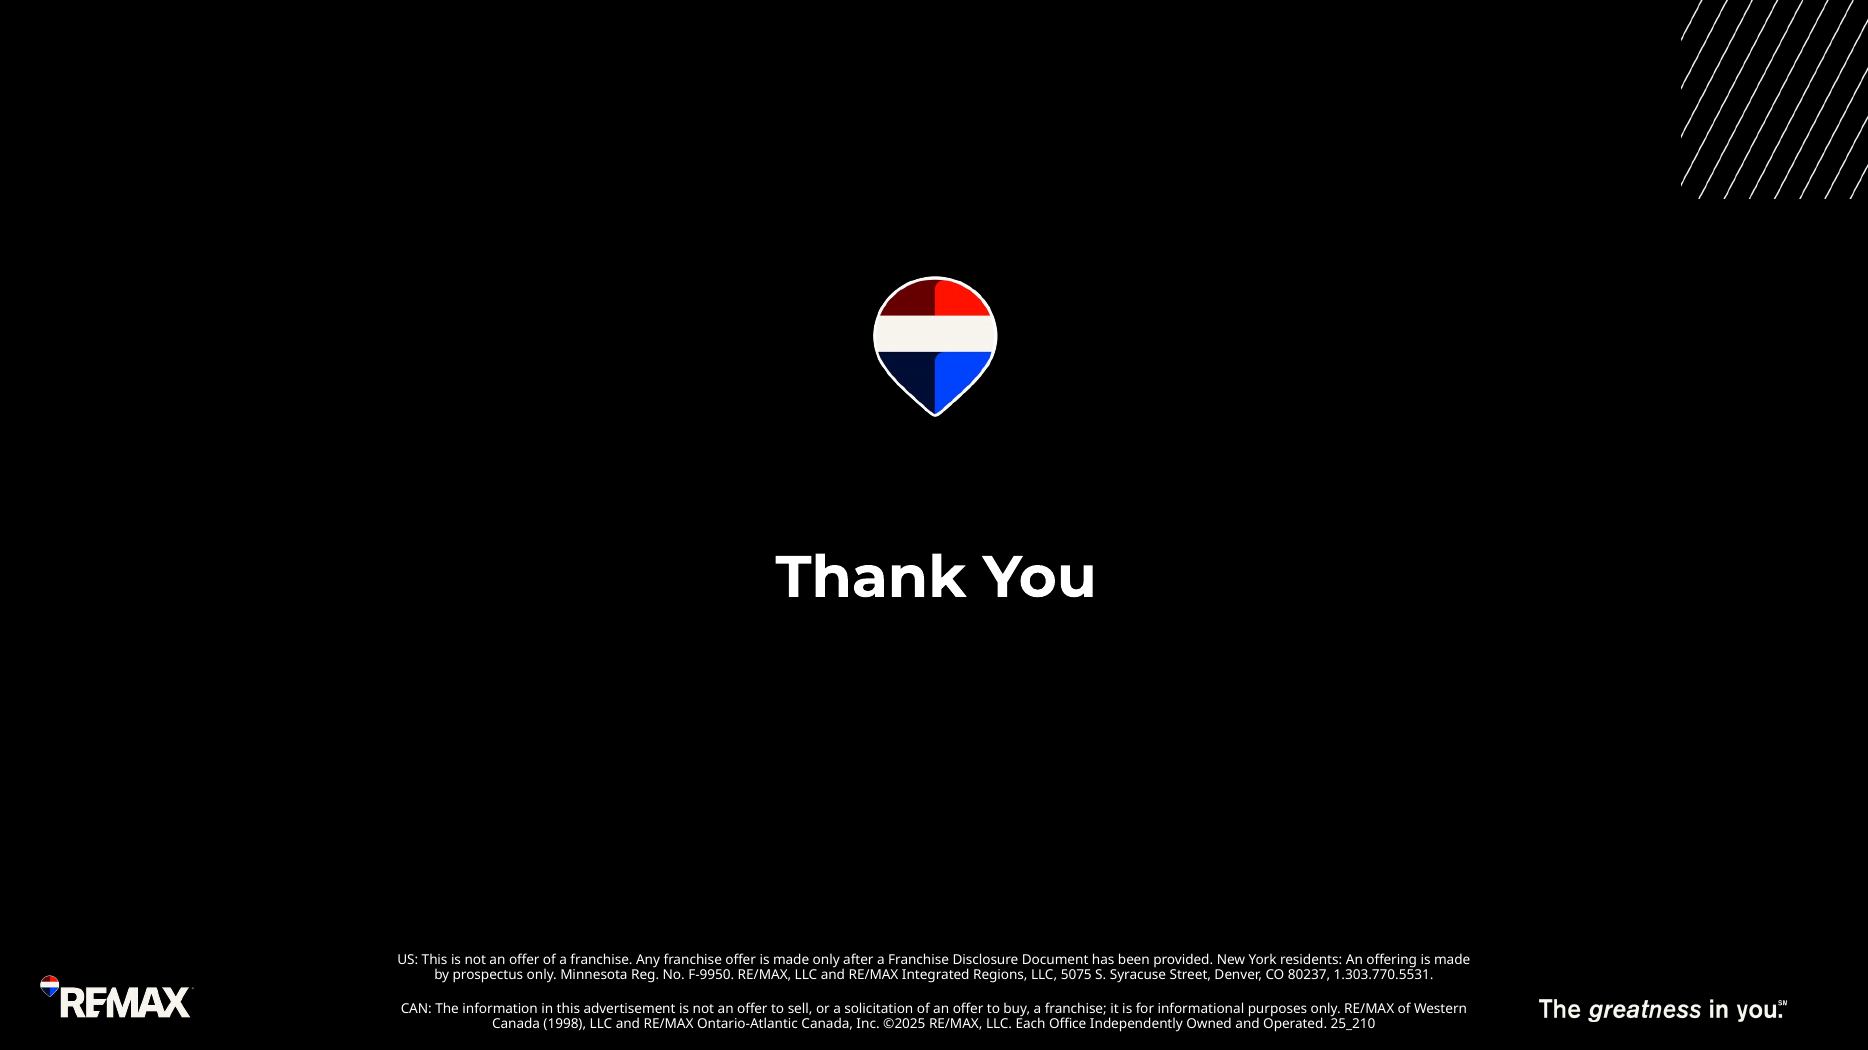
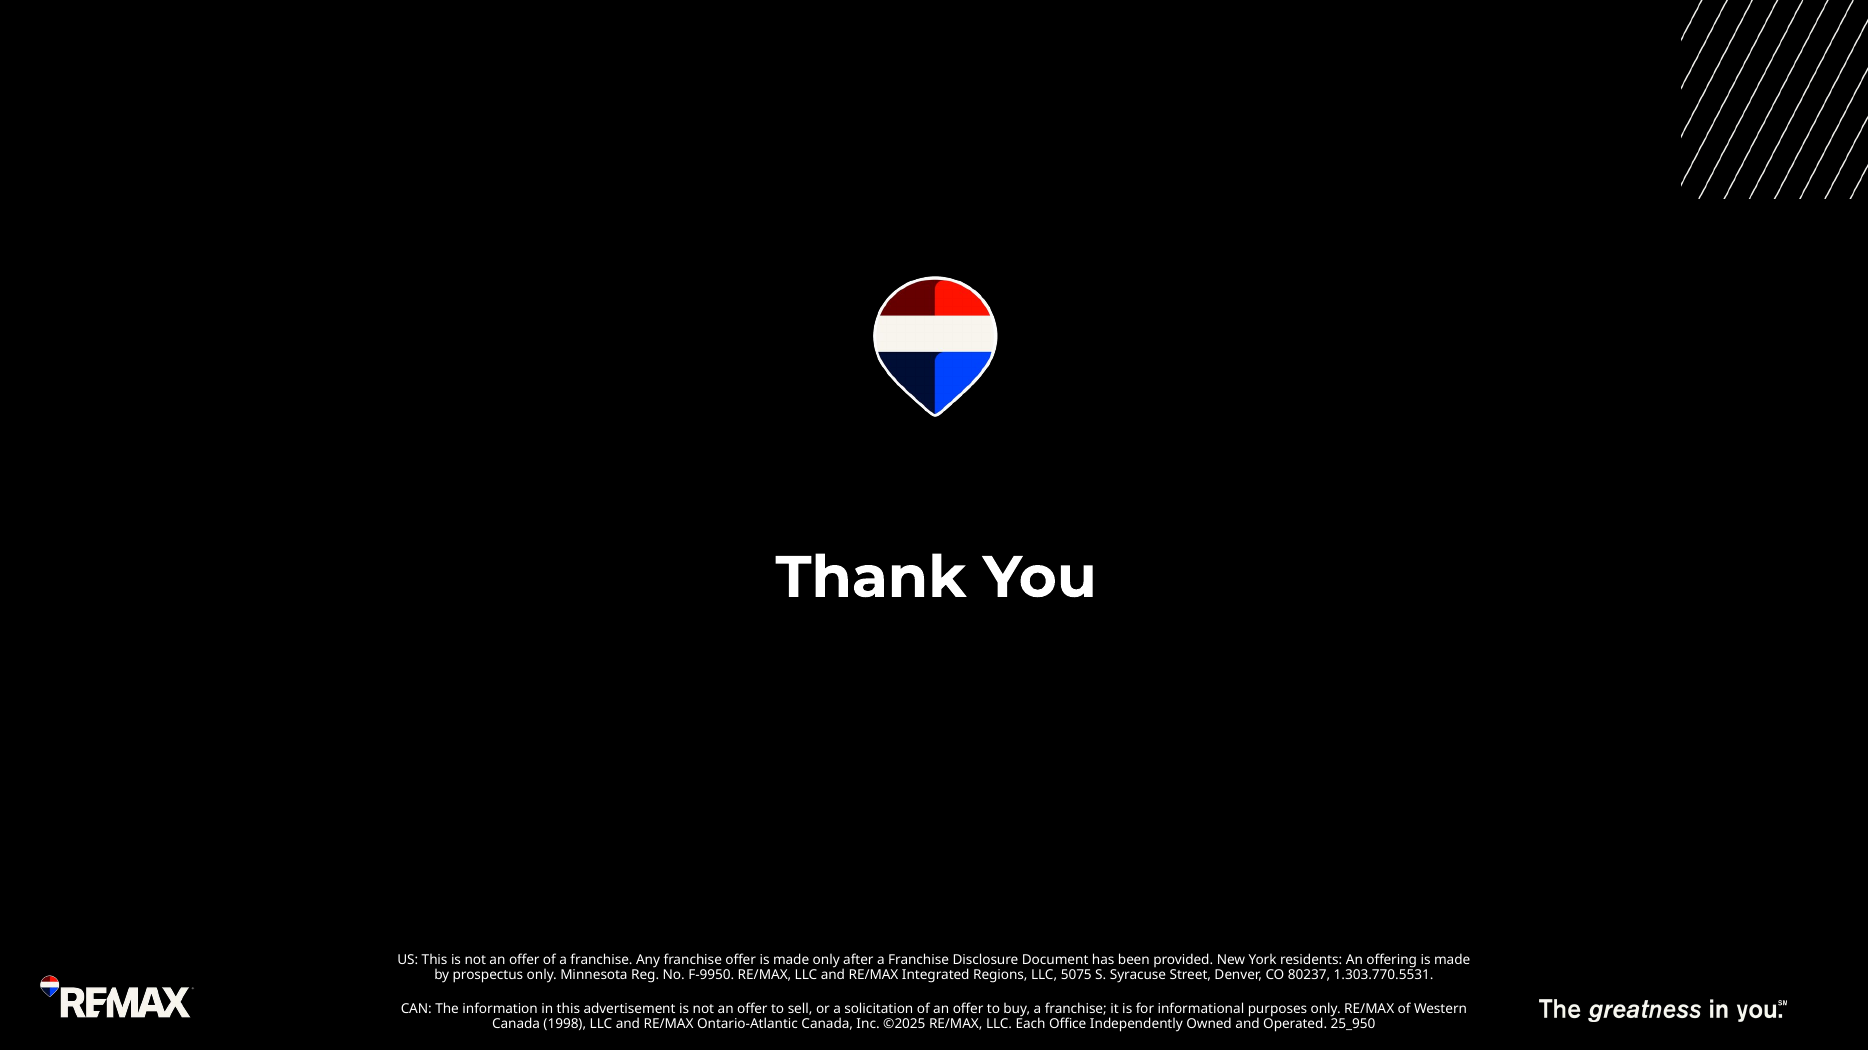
25_210: 25_210 -> 25_950
